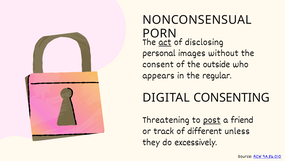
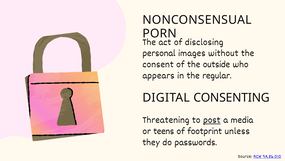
act underline: present -> none
friend: friend -> media
track: track -> teens
different: different -> footprint
excessively: excessively -> passwords
